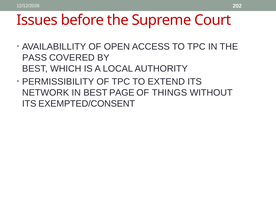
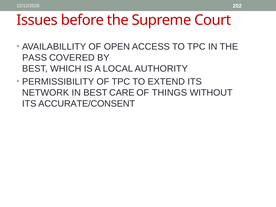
PAGE: PAGE -> CARE
EXEMPTED/CONSENT: EXEMPTED/CONSENT -> ACCURATE/CONSENT
